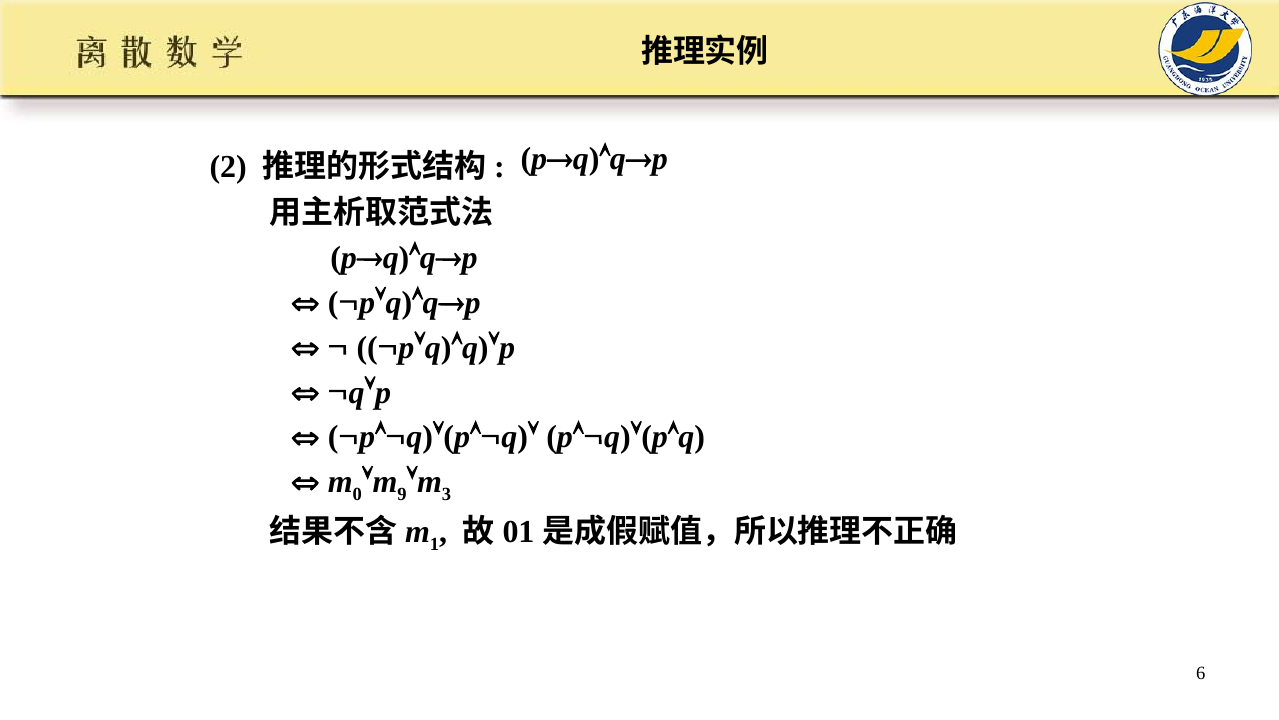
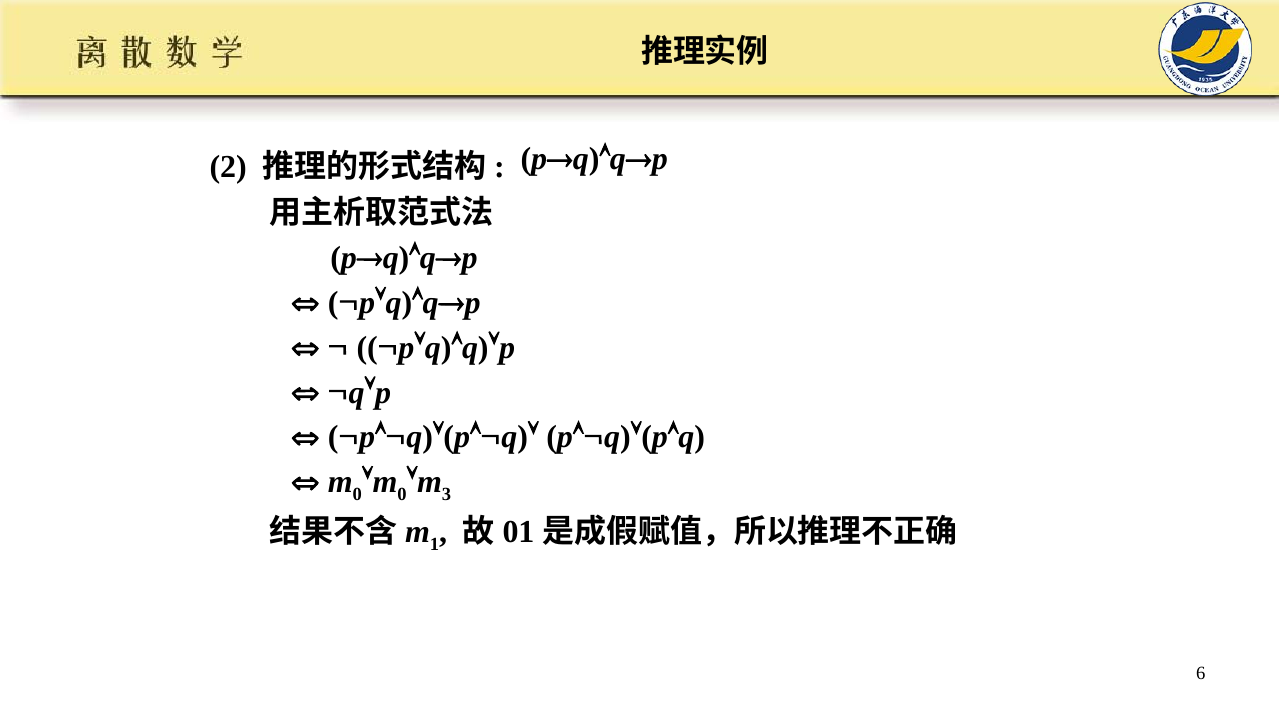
9 at (402, 494): 9 -> 0
